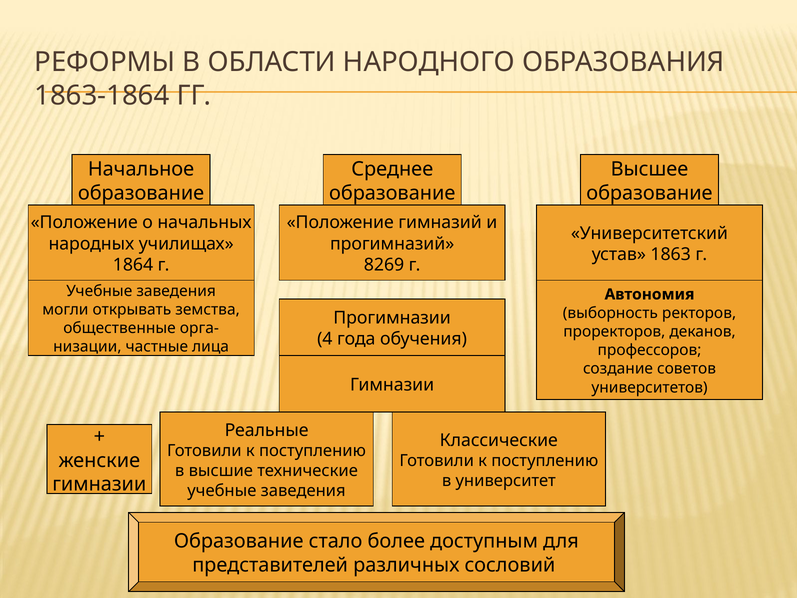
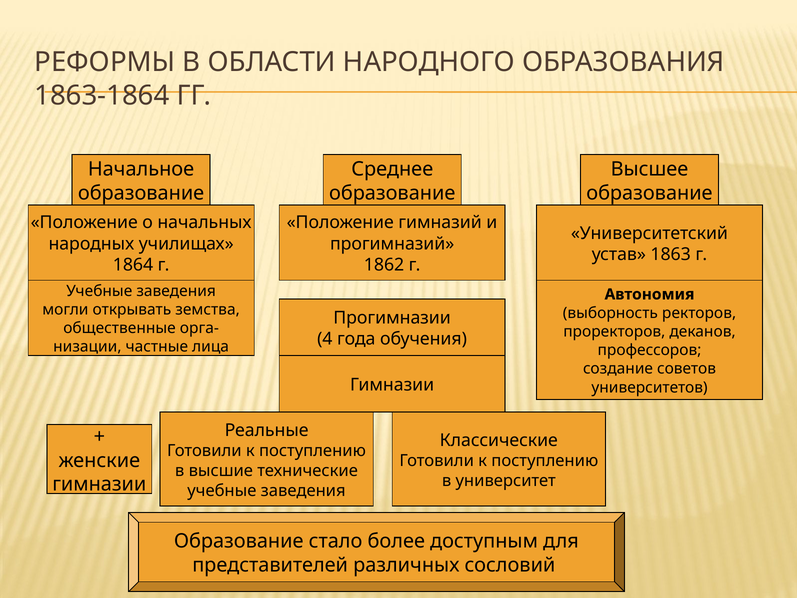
8269: 8269 -> 1862
